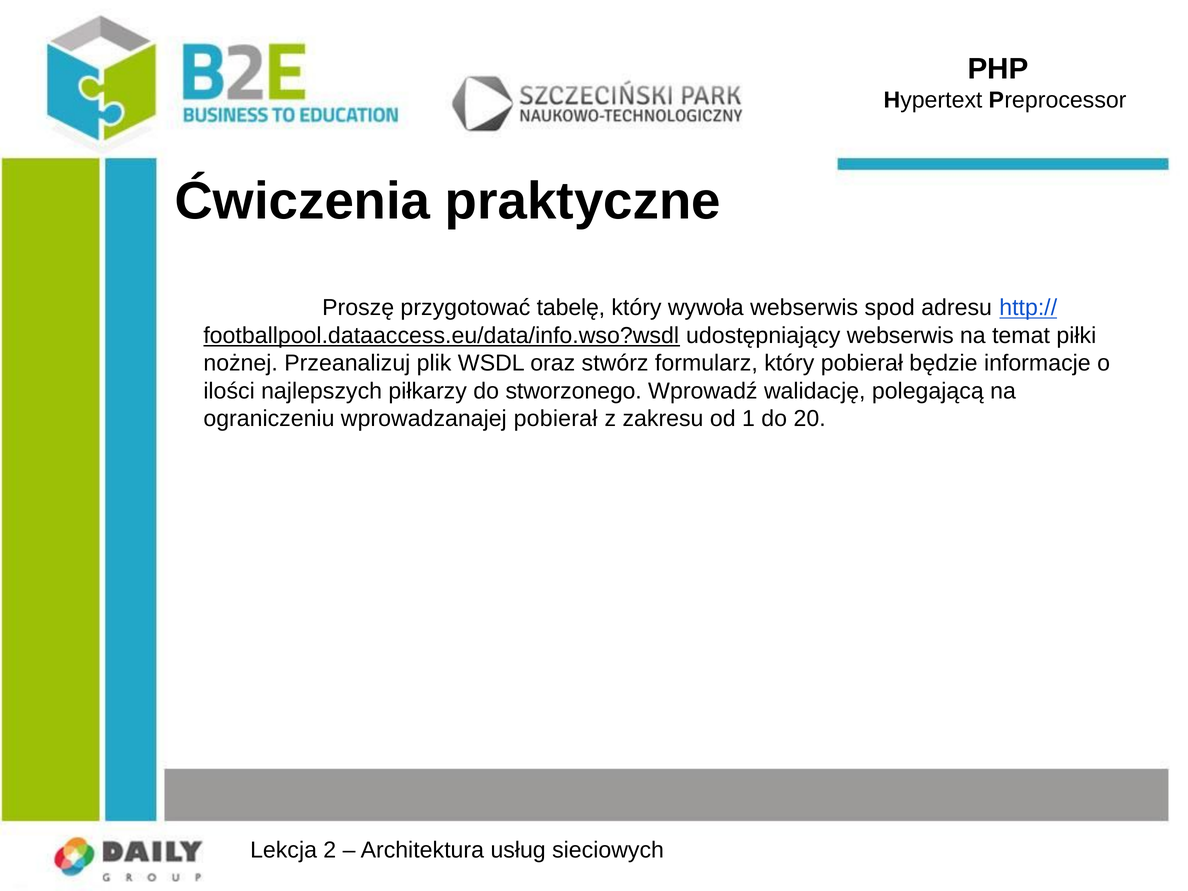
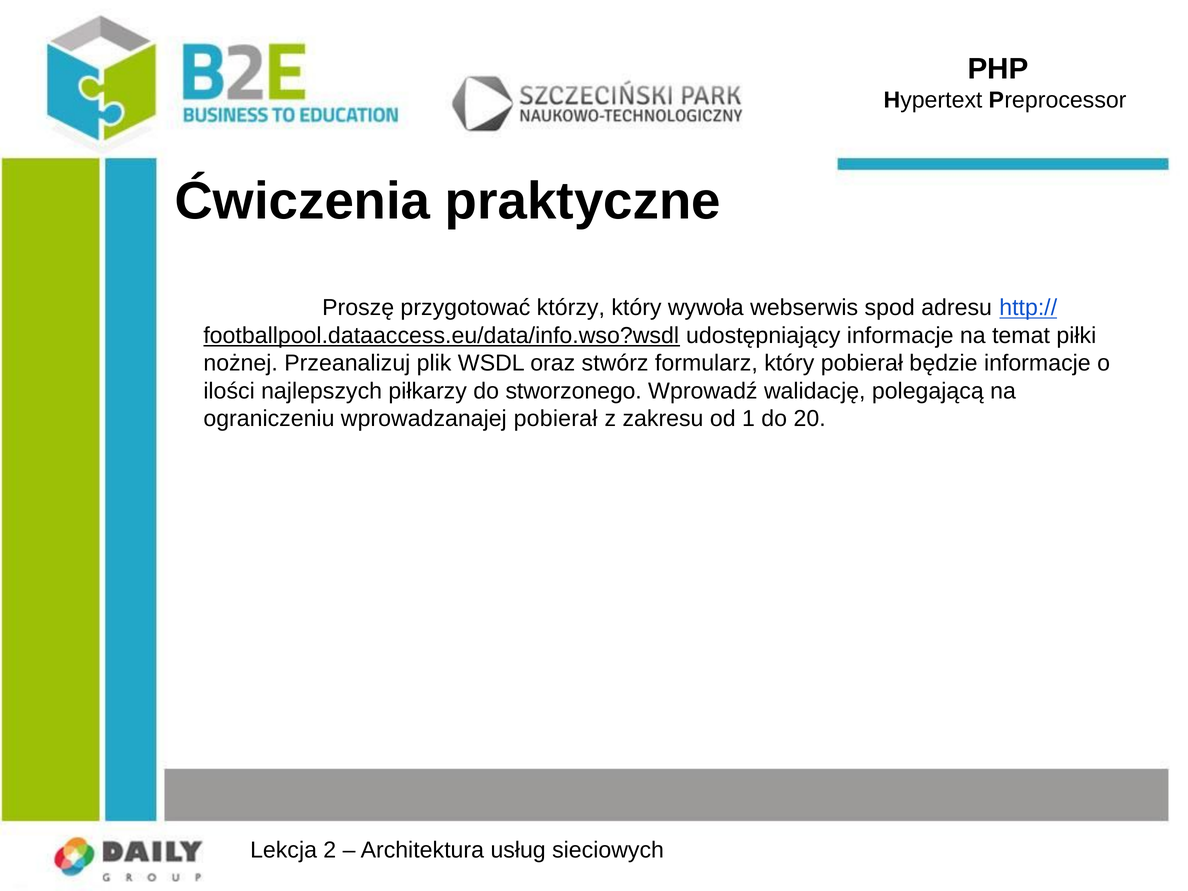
tabelę: tabelę -> którzy
udostępniający webserwis: webserwis -> informacje
